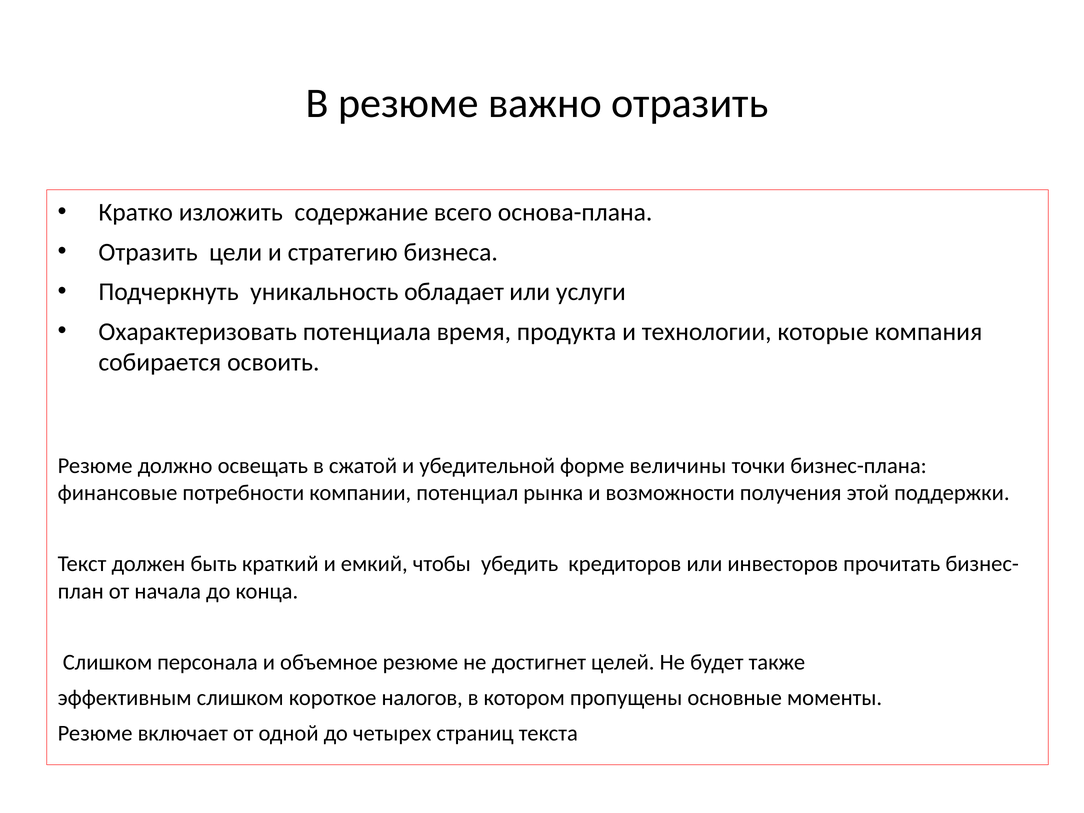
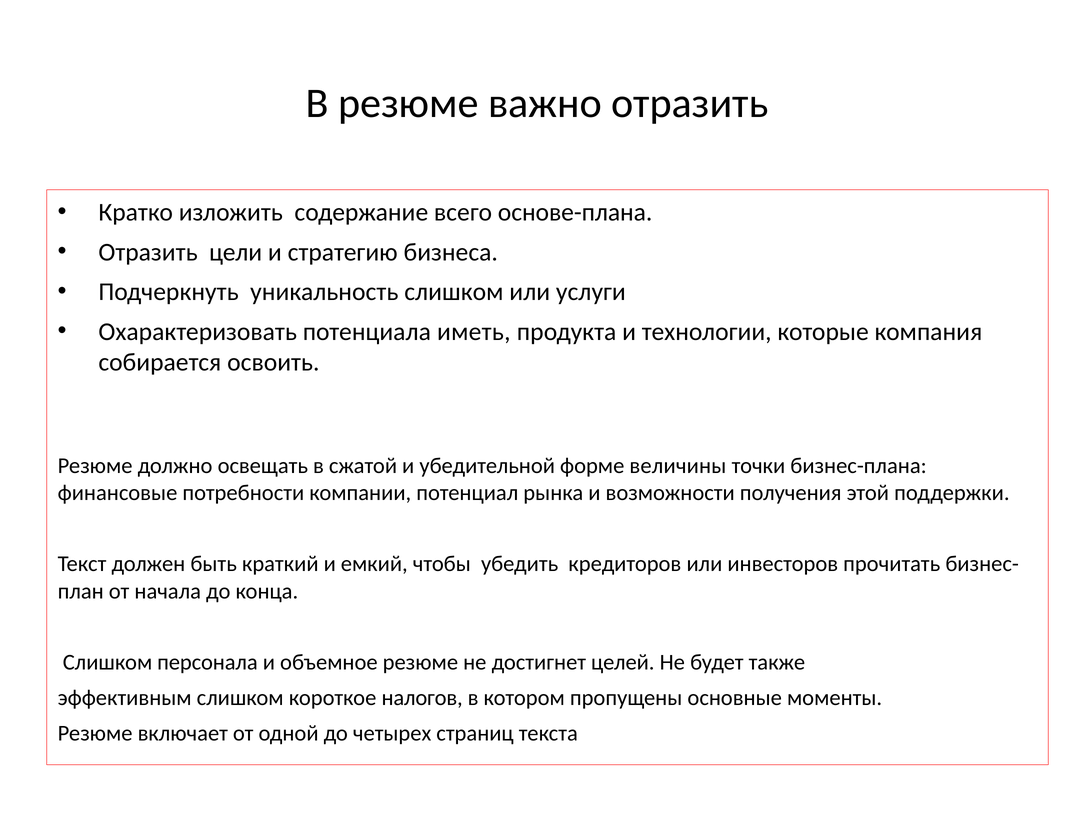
основа-плана: основа-плана -> основе-плана
уникальность обладает: обладает -> слишком
время: время -> иметь
